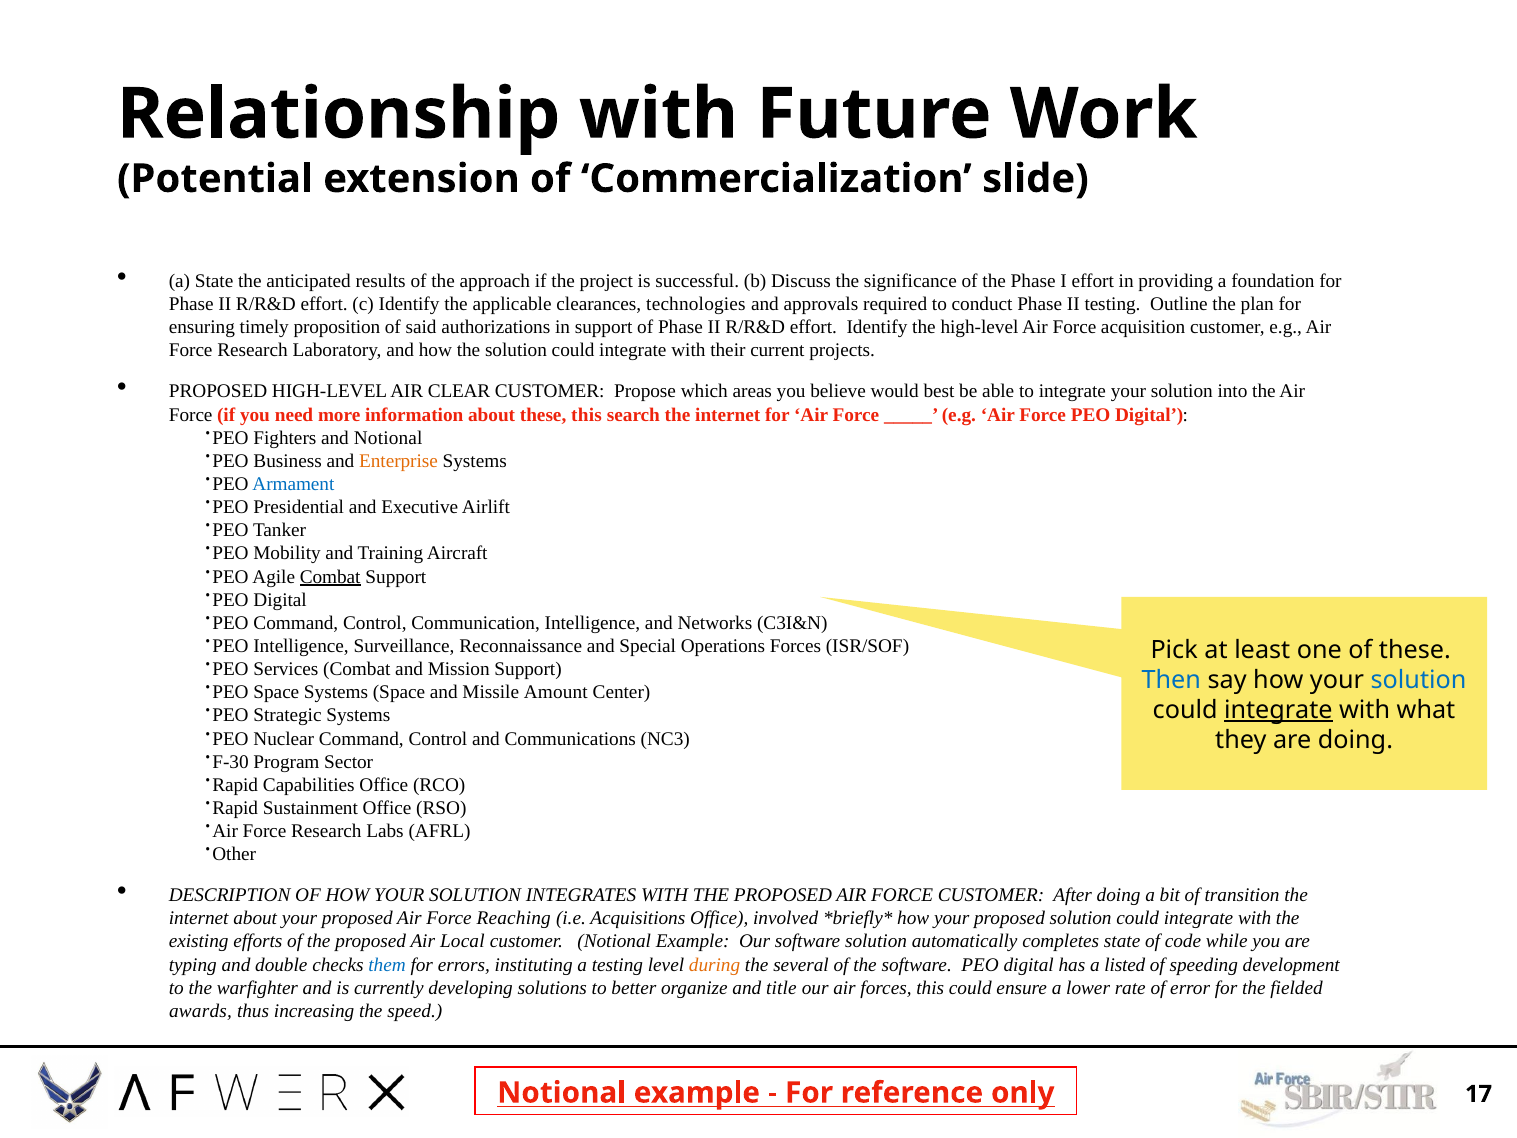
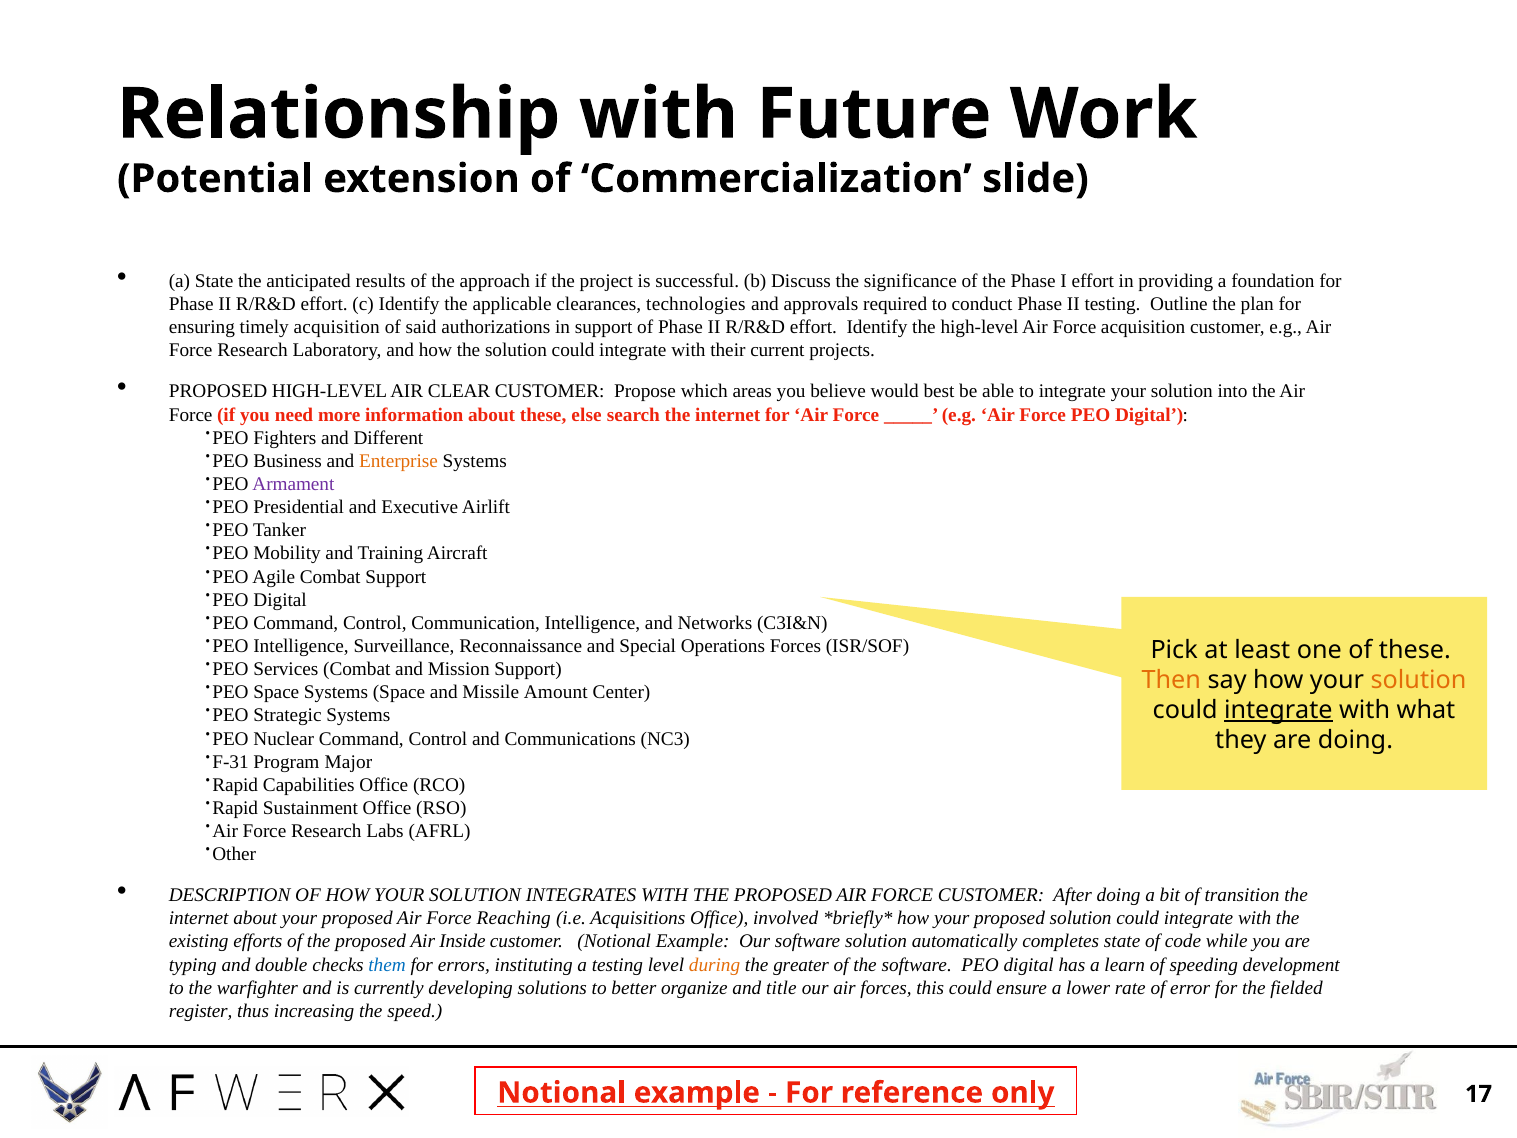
timely proposition: proposition -> acquisition
these this: this -> else
and Notional: Notional -> Different
Armament colour: blue -> purple
Combat at (330, 577) underline: present -> none
Then colour: blue -> orange
solution at (1419, 680) colour: blue -> orange
F-30: F-30 -> F-31
Sector: Sector -> Major
Local: Local -> Inside
several: several -> greater
listed: listed -> learn
awards: awards -> register
